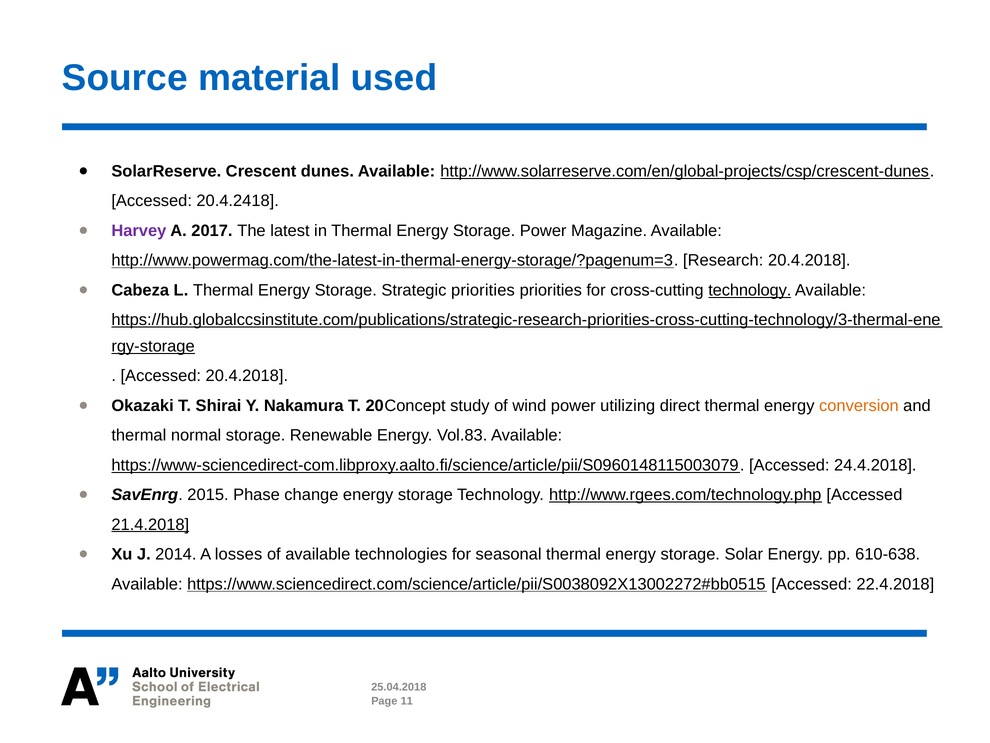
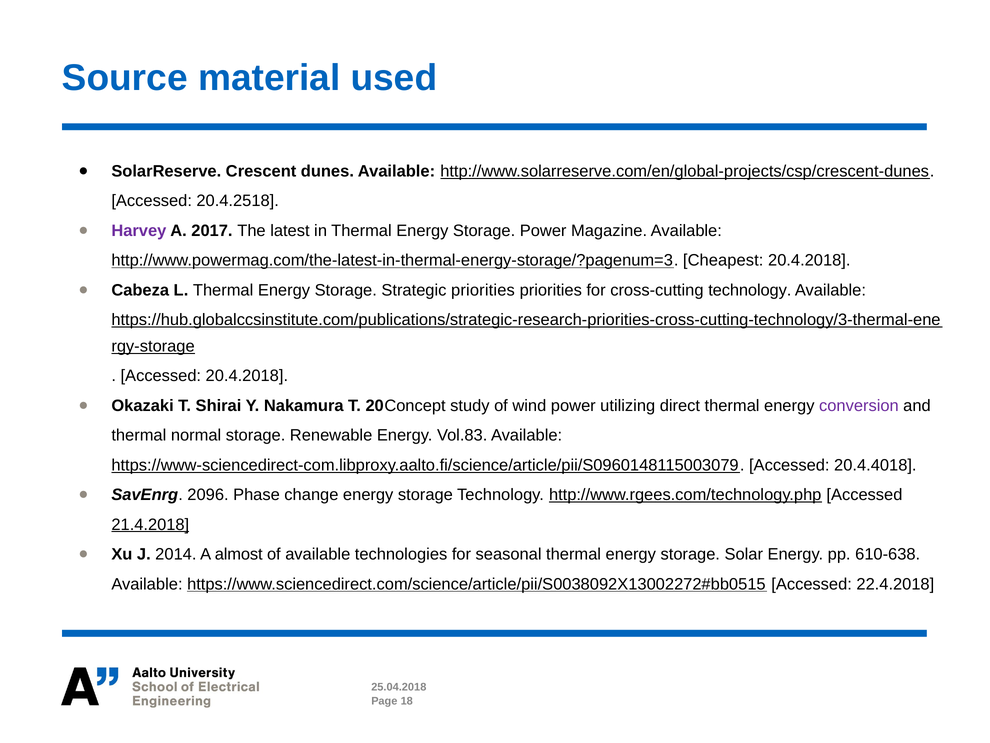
20.4.2418: 20.4.2418 -> 20.4.2518
Research: Research -> Cheapest
technology at (750, 290) underline: present -> none
conversion colour: orange -> purple
24.4.2018: 24.4.2018 -> 20.4.4018
2015: 2015 -> 2096
losses: losses -> almost
11: 11 -> 18
